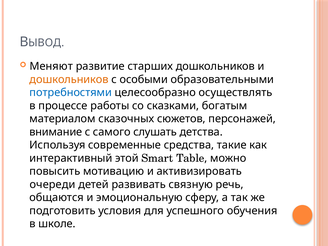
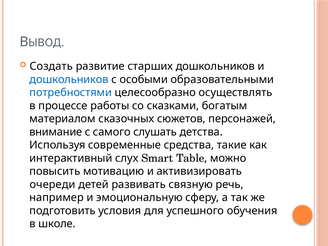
Меняют: Меняют -> Создать
дошкольников at (69, 79) colour: orange -> blue
этой: этой -> слух
общаются: общаются -> например
